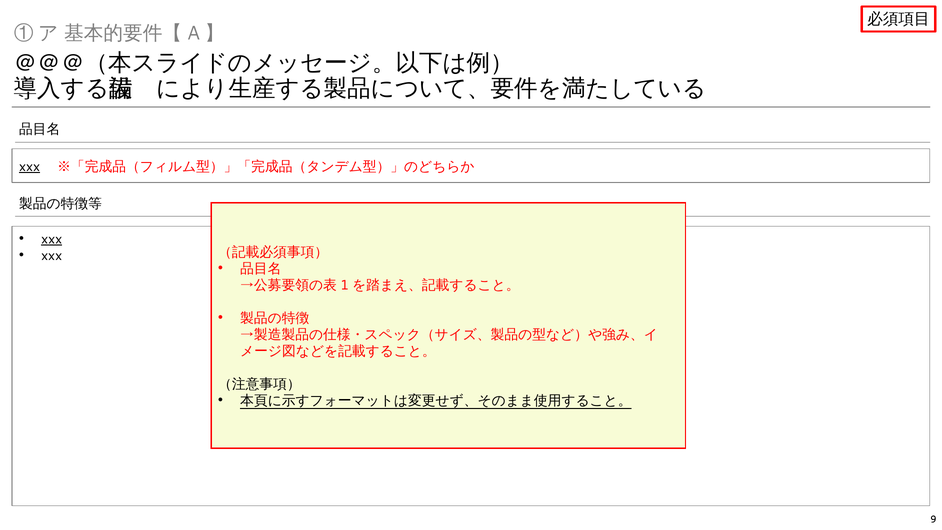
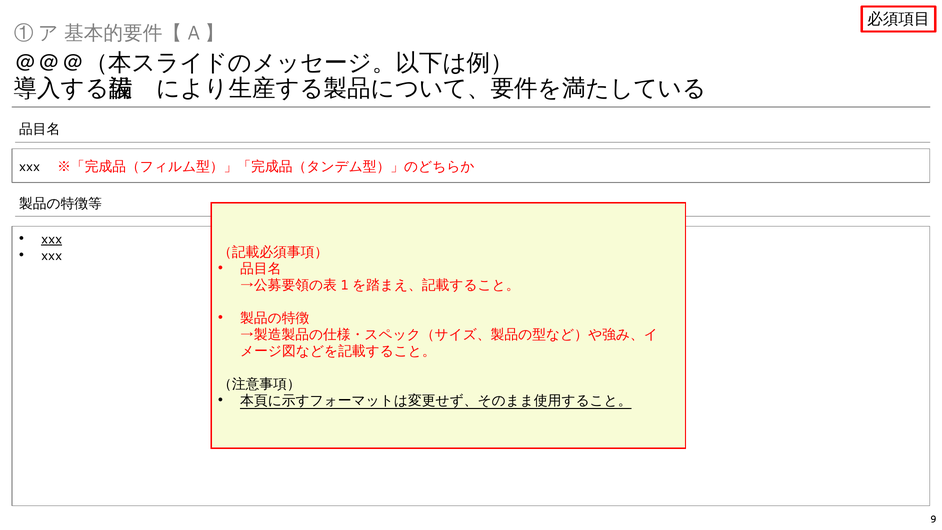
xxx at (30, 167) underline: present -> none
